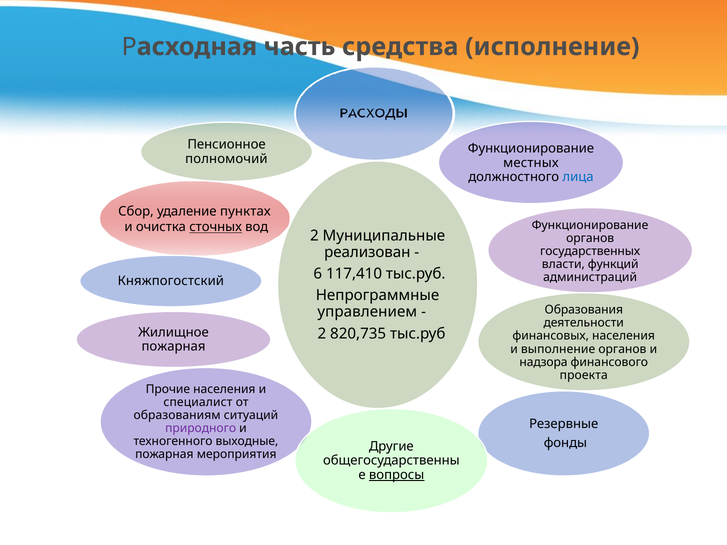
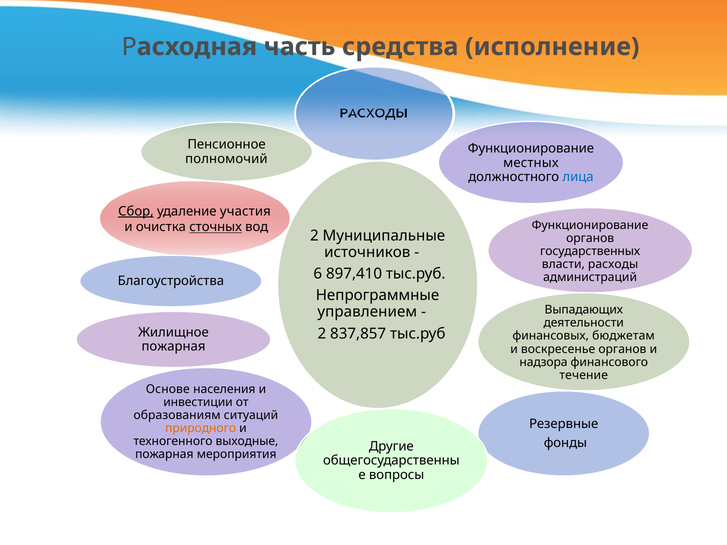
Сбор underline: none -> present
пунктах: пунктах -> участия
реализован: реализован -> источников
функций: функций -> расходы
117,410: 117,410 -> 897,410
Княжпогостский: Княжпогостский -> Благоустройства
Образования: Образования -> Выпадающих
820,735: 820,735 -> 837,857
финансовых населения: населения -> бюджетам
выполнение: выполнение -> воскресенье
проекта: проекта -> течение
Прочие: Прочие -> Основе
специалист: специалист -> инвестиции
природного colour: purple -> orange
вопросы underline: present -> none
